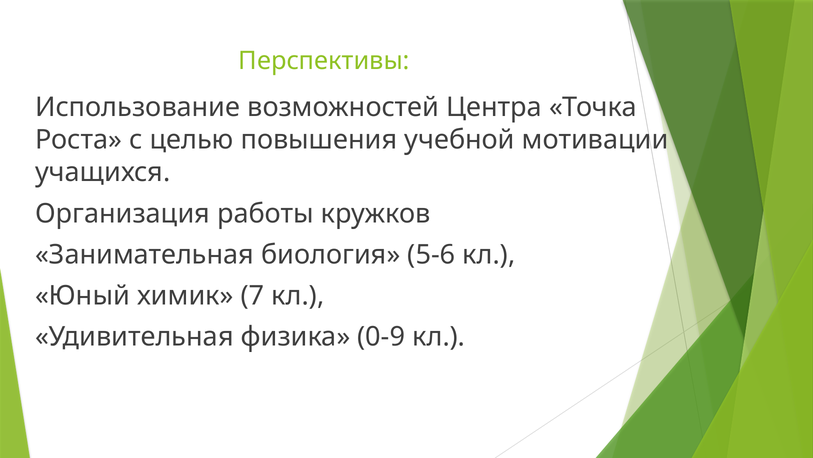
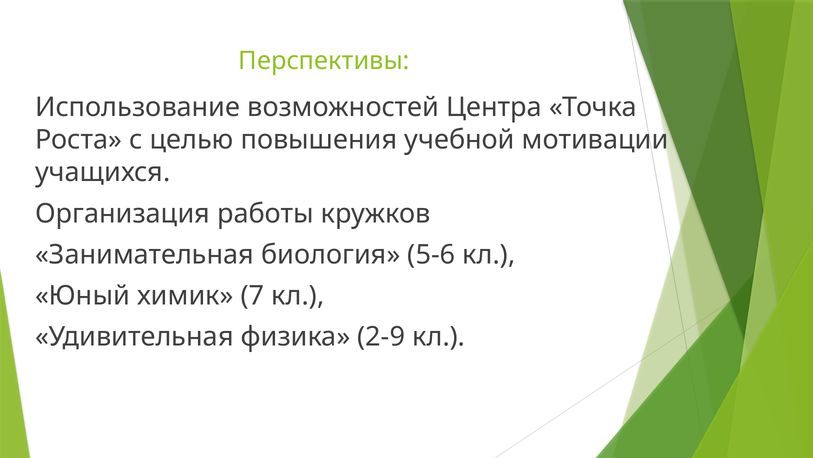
0-9: 0-9 -> 2-9
